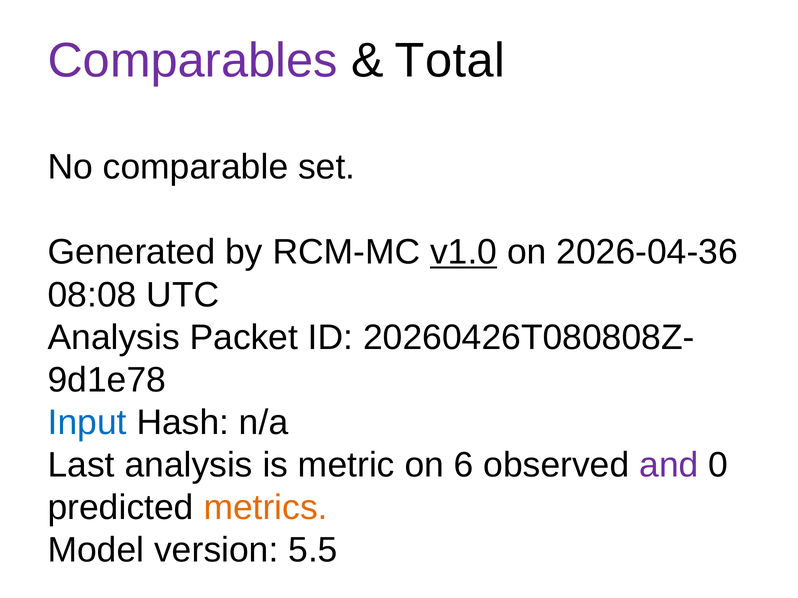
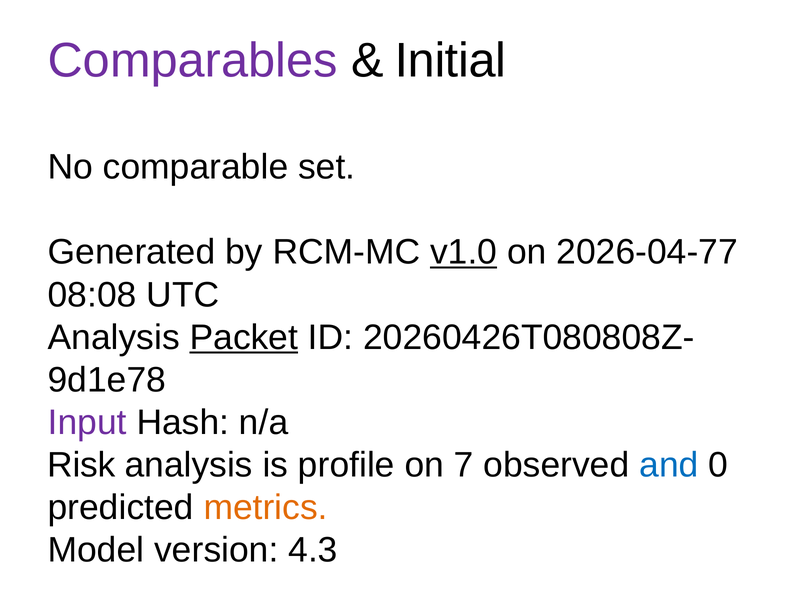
Total: Total -> Initial
2026-04-36: 2026-04-36 -> 2026-04-77
Packet underline: none -> present
Input colour: blue -> purple
Last: Last -> Risk
metric: metric -> profile
6: 6 -> 7
and colour: purple -> blue
5.5: 5.5 -> 4.3
